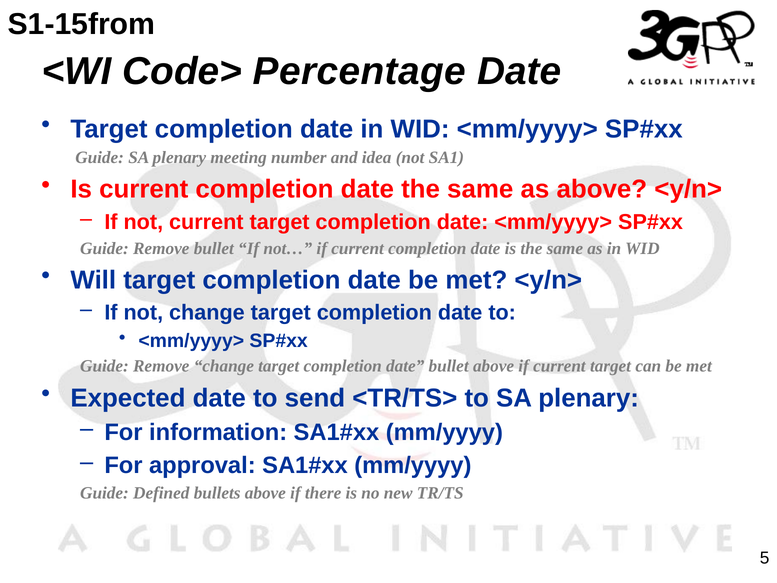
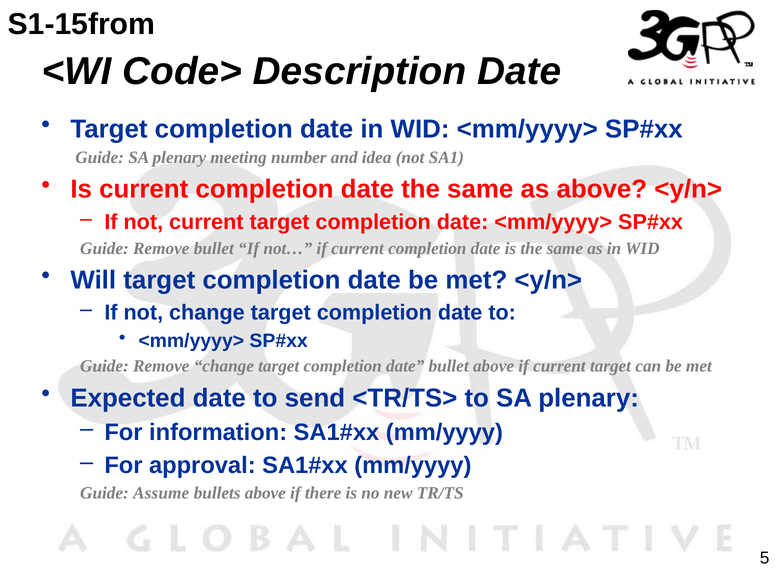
Percentage: Percentage -> Description
Defined: Defined -> Assume
